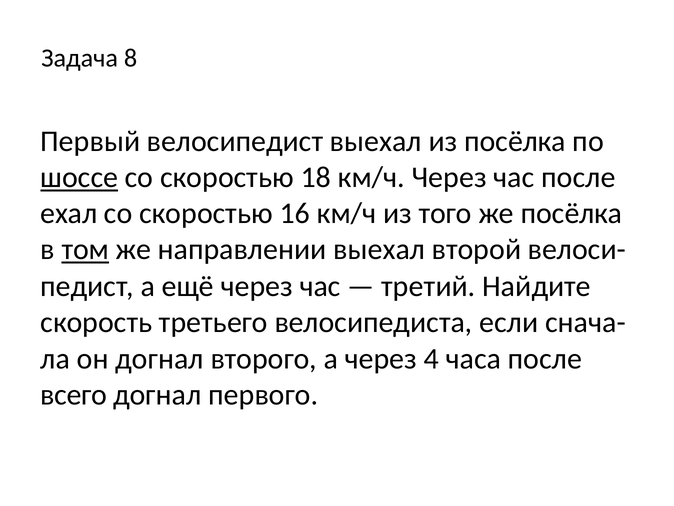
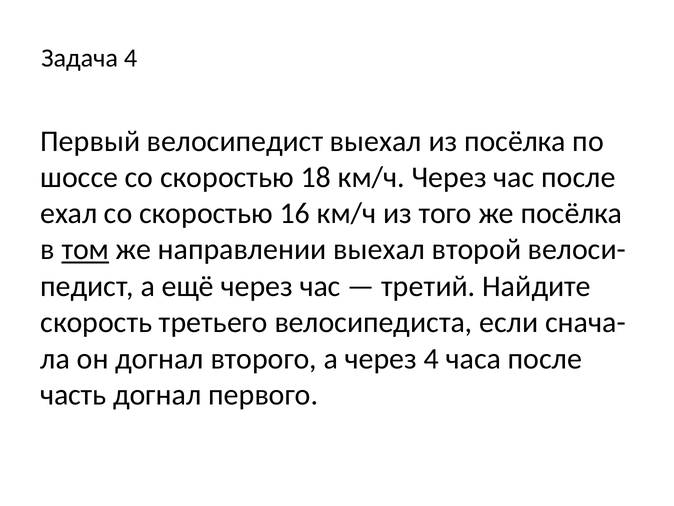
Задача 8: 8 -> 4
шоссе underline: present -> none
всего: всего -> часть
